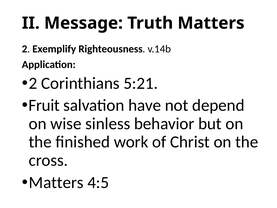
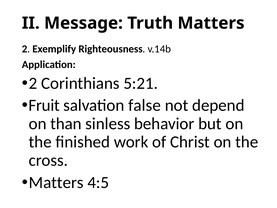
have: have -> false
wise: wise -> than
